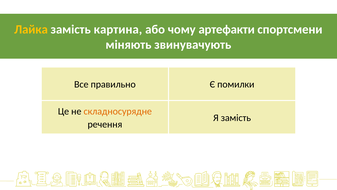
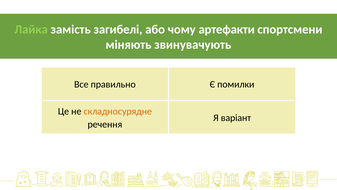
Лайка colour: yellow -> light green
картина: картина -> загибелі
Я замість: замість -> варіант
